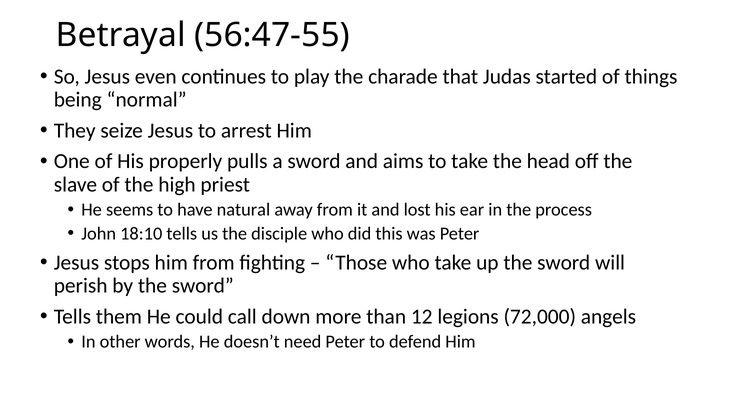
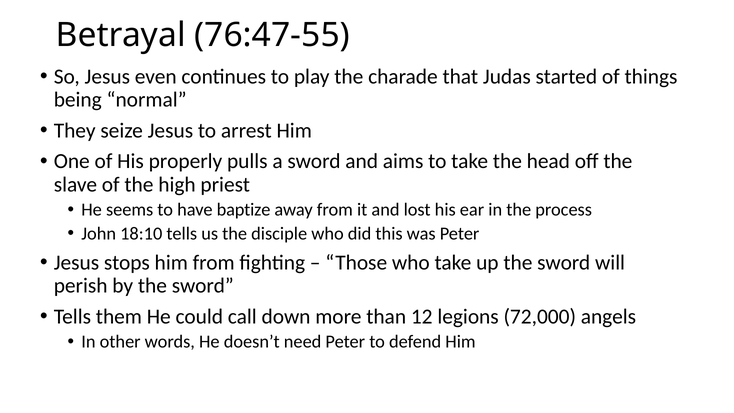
56:47-55: 56:47-55 -> 76:47-55
natural: natural -> baptize
